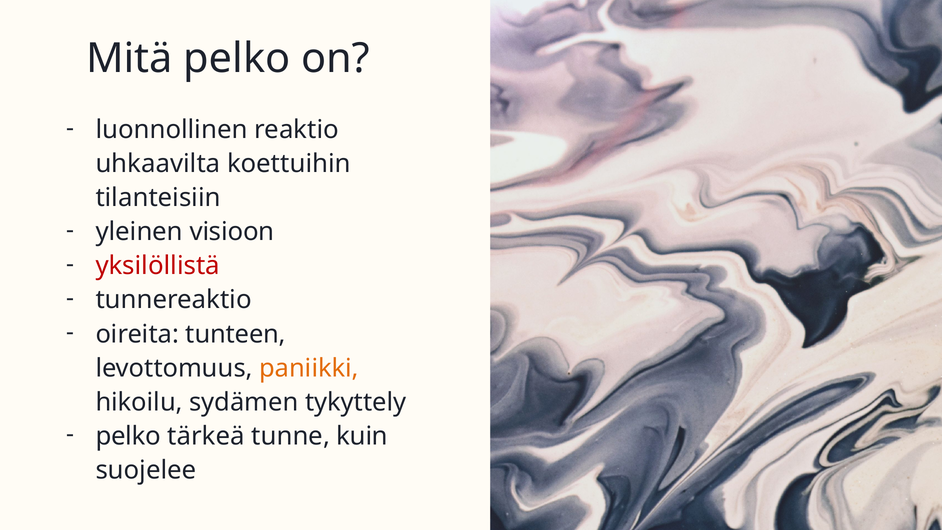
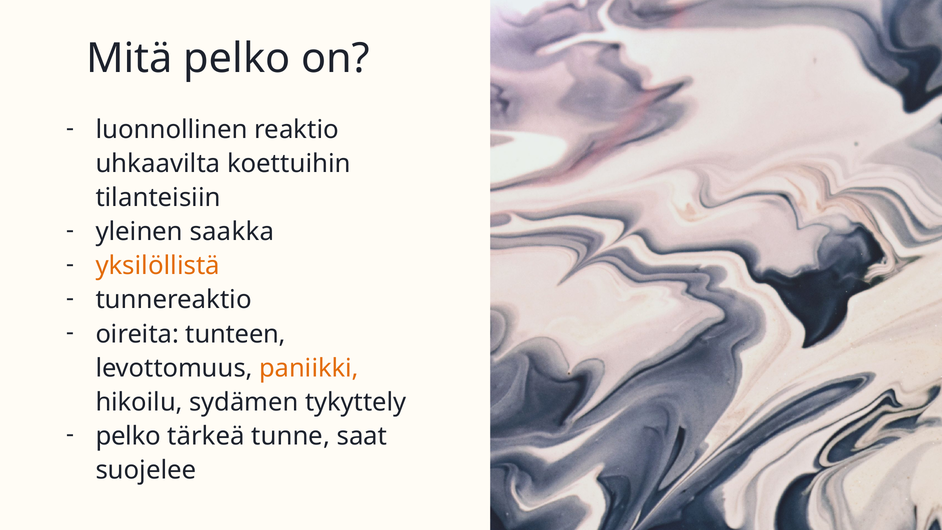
visioon: visioon -> saakka
yksilöllistä colour: red -> orange
kuin: kuin -> saat
